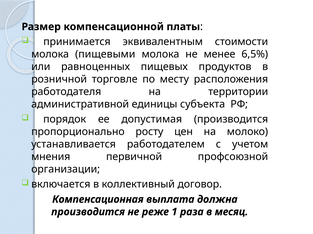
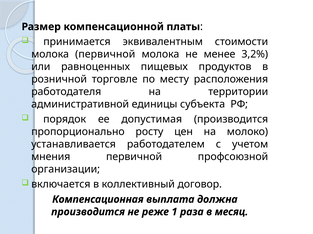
молока пищевыми: пищевыми -> первичной
6,5%: 6,5% -> 3,2%
